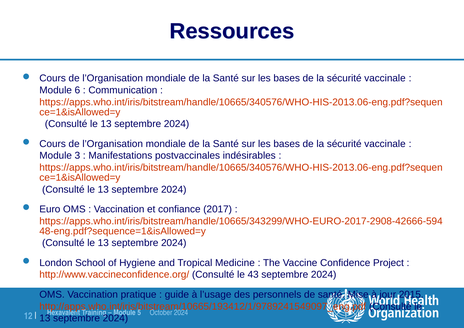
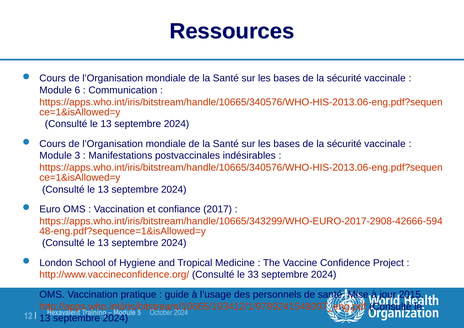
43: 43 -> 33
